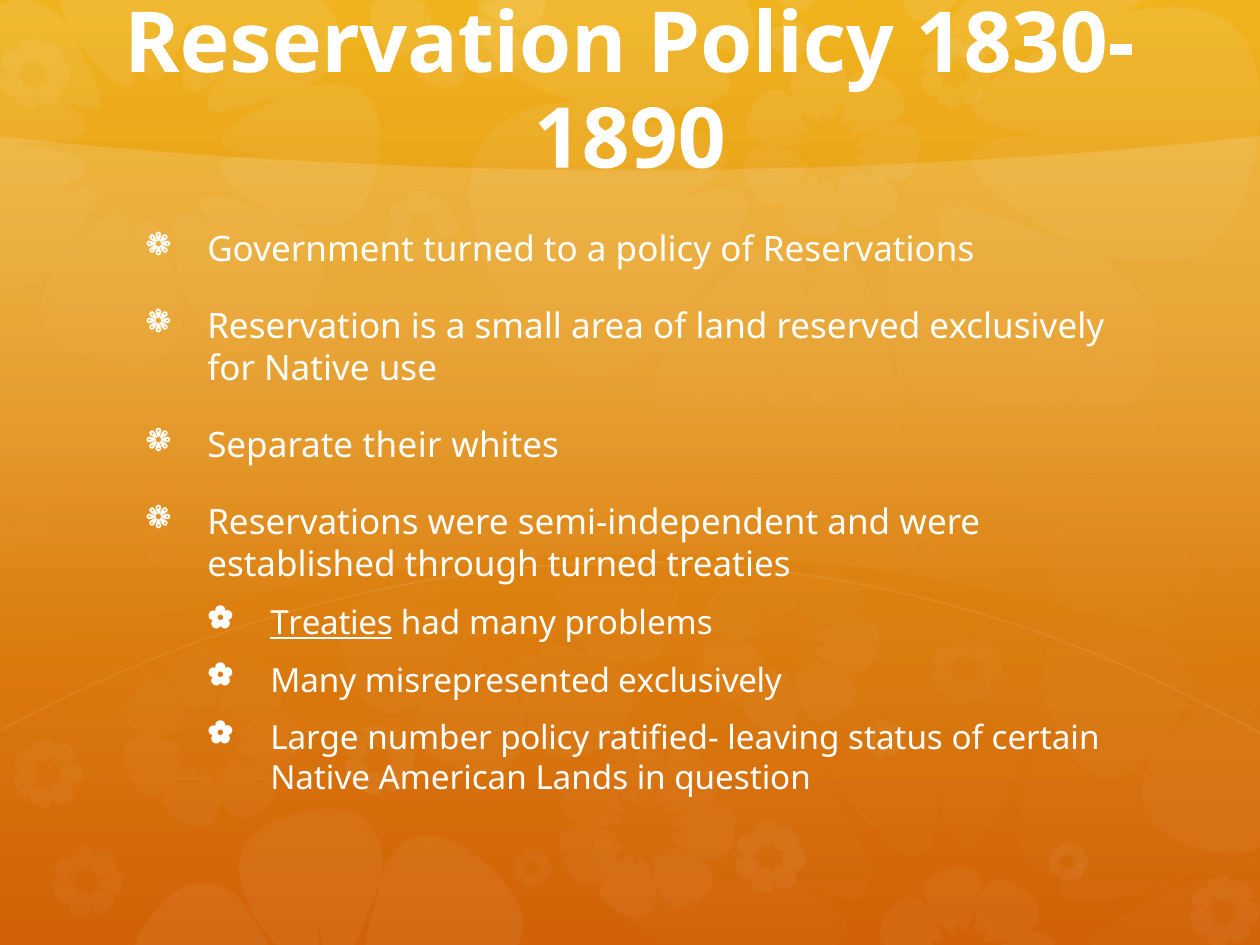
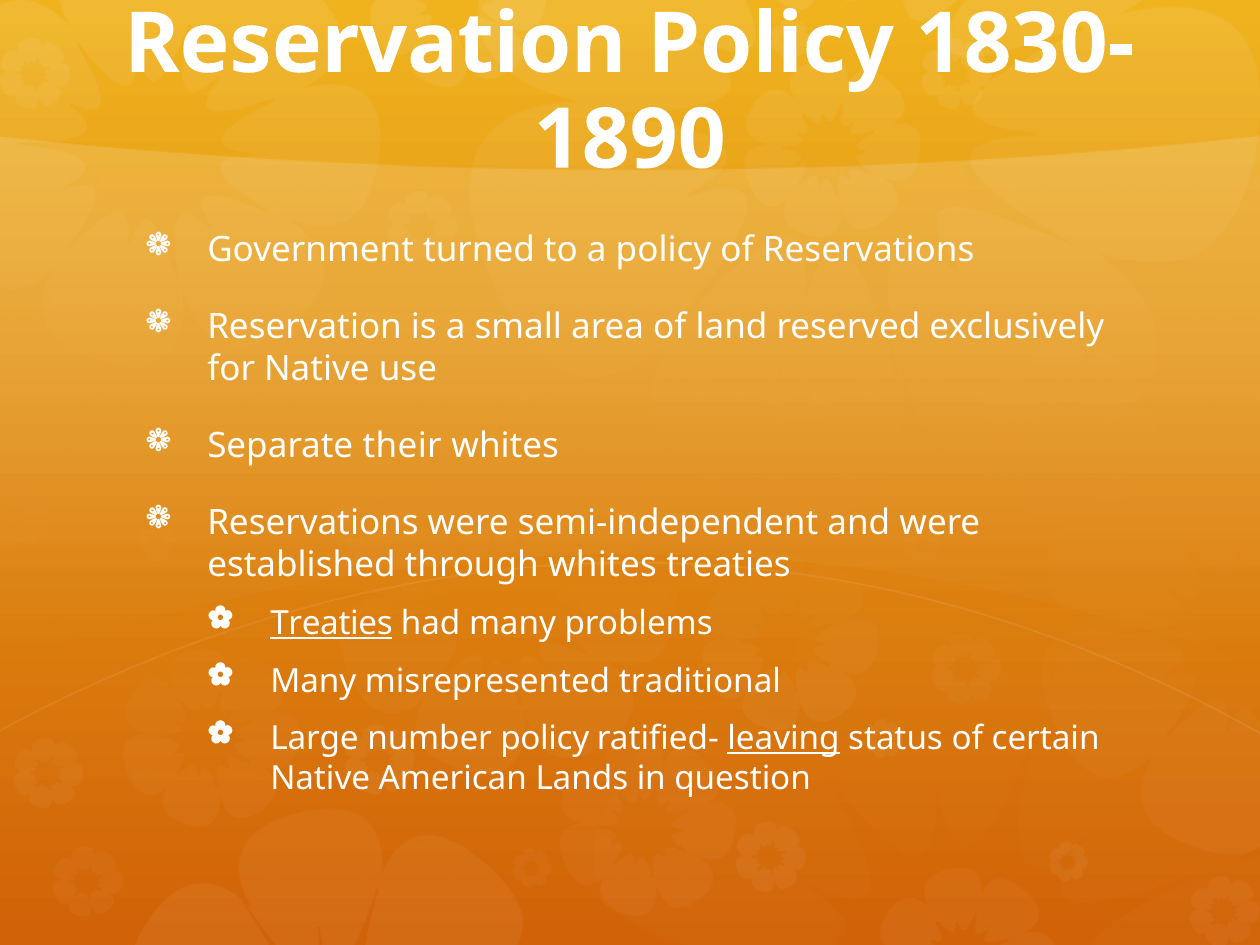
through turned: turned -> whites
misrepresented exclusively: exclusively -> traditional
leaving underline: none -> present
